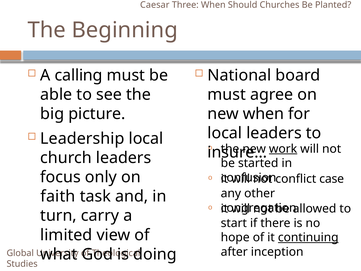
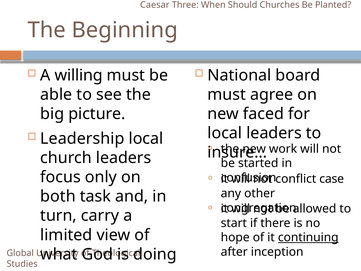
calling: calling -> willing
new when: when -> faced
work underline: present -> none
faith: faith -> both
